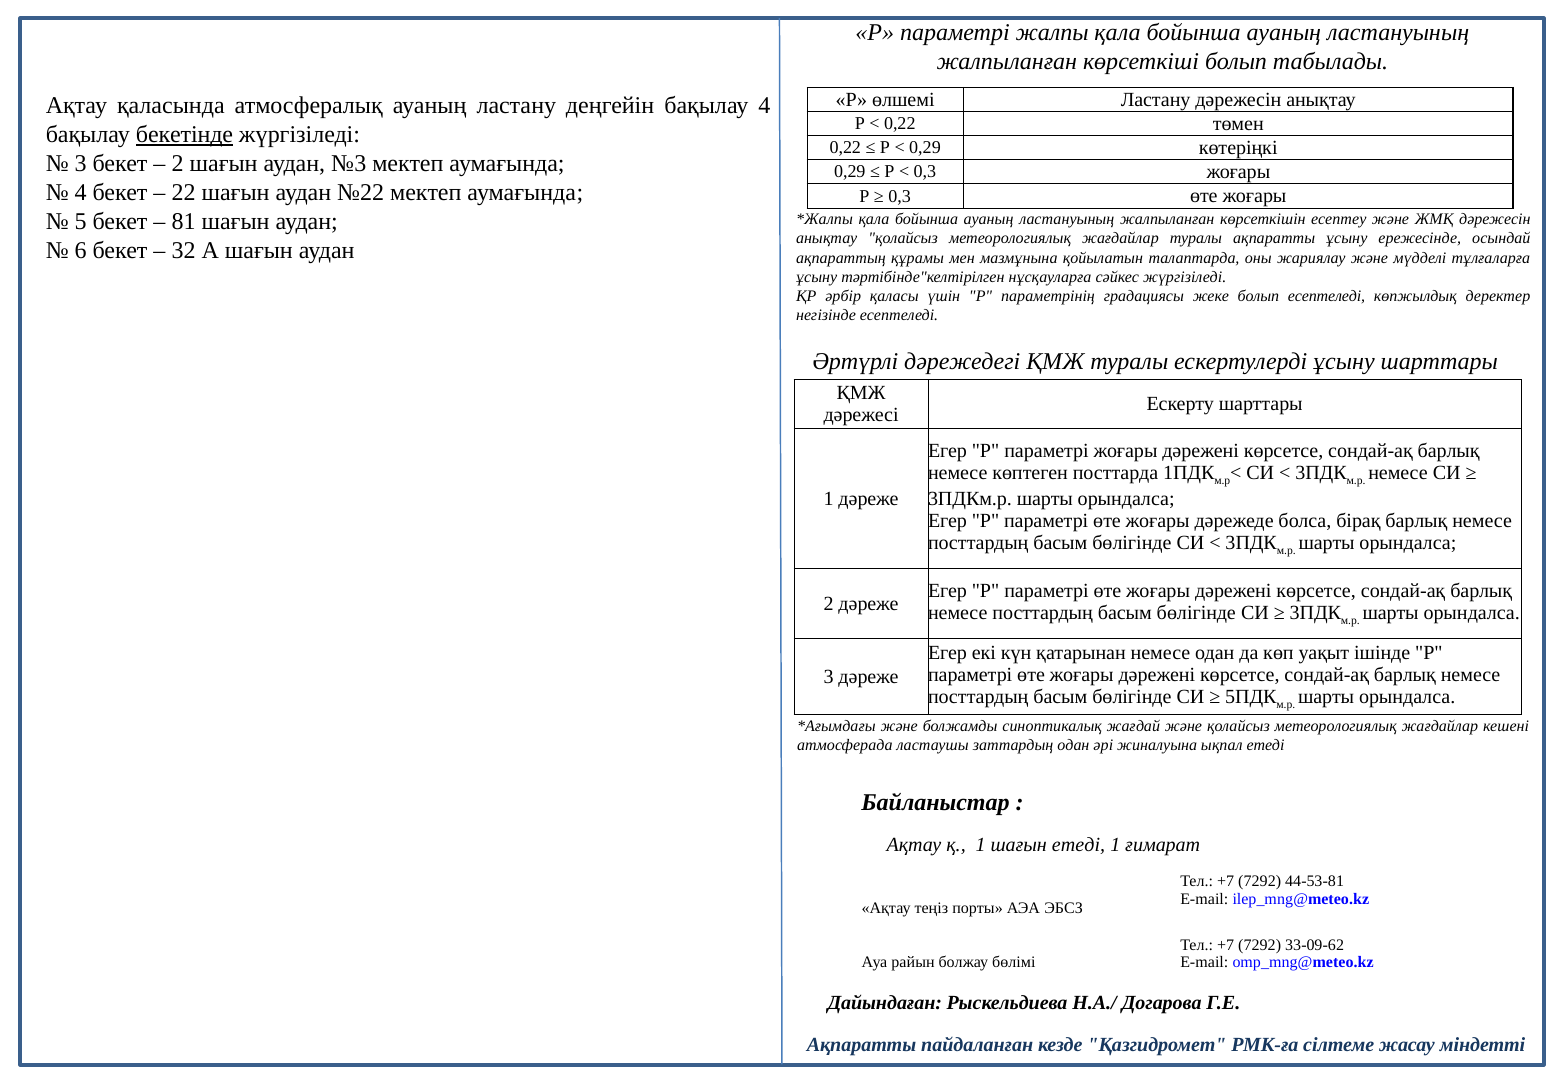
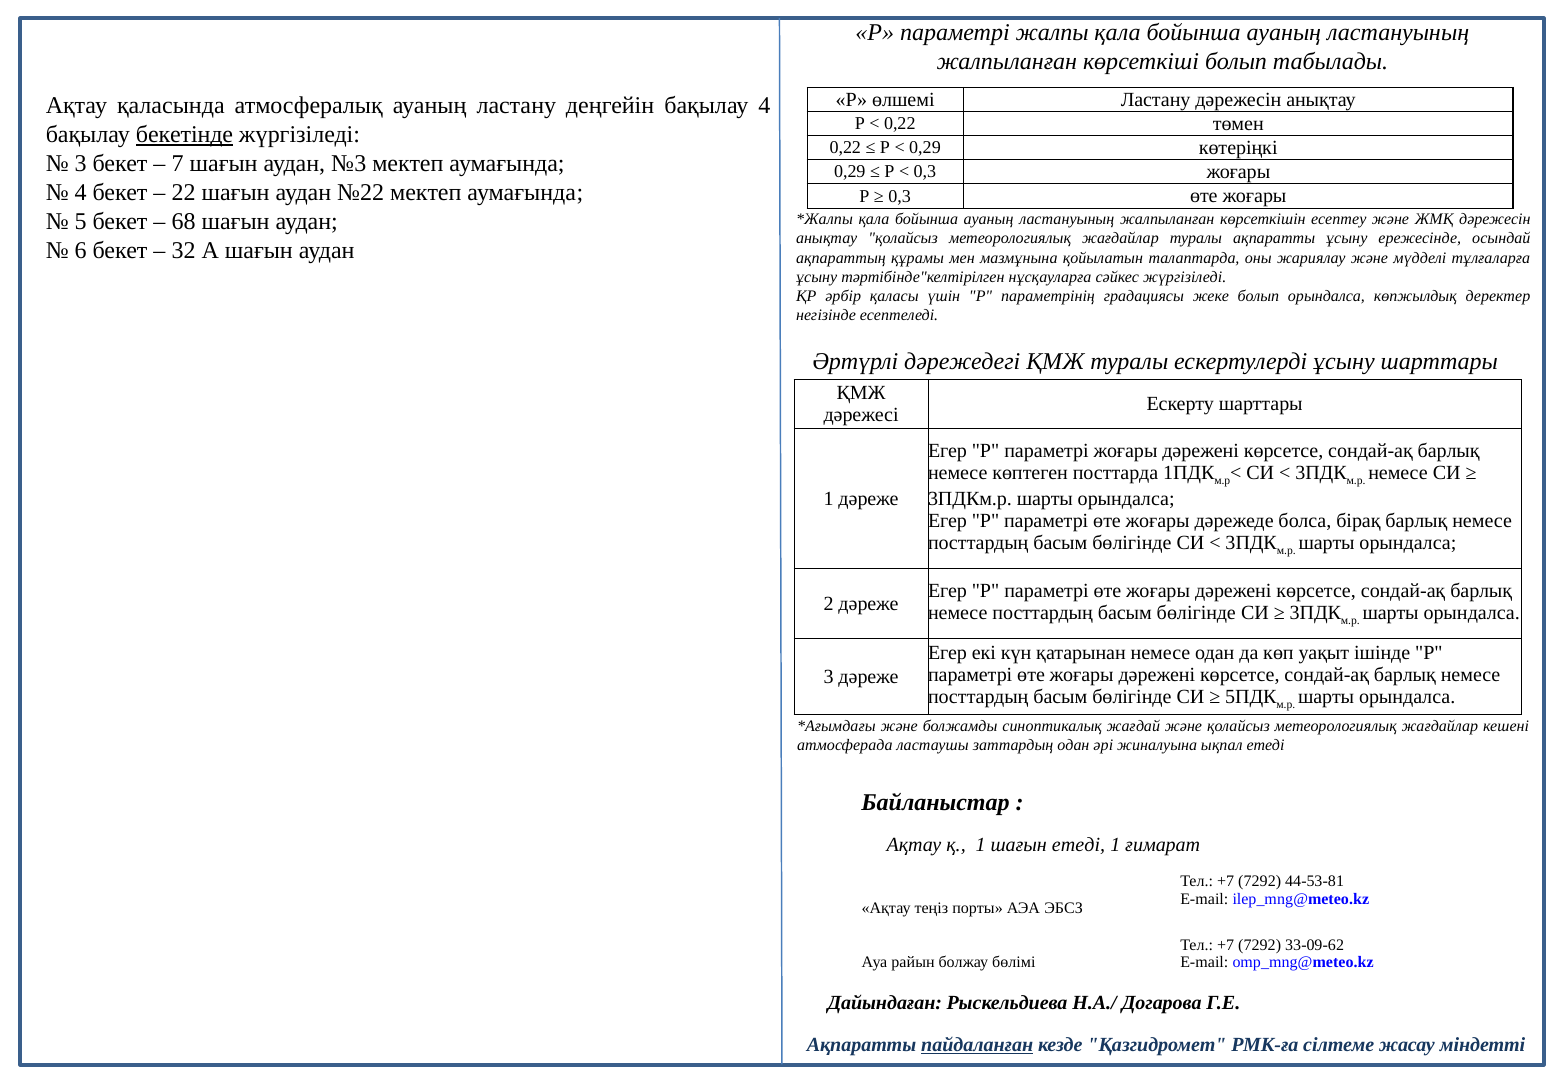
2 at (178, 164): 2 -> 7
81: 81 -> 68
болып есептеледі: есептеледі -> орындалса
пайдаланған underline: none -> present
